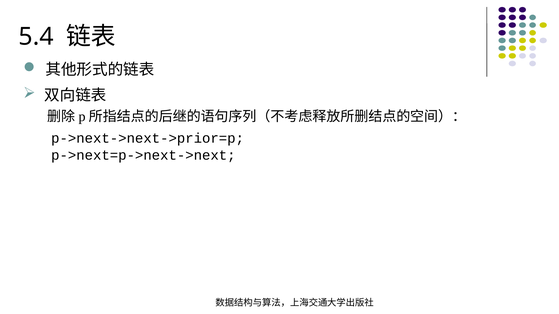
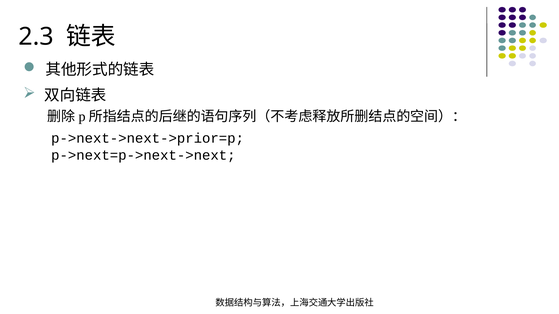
5.4: 5.4 -> 2.3
